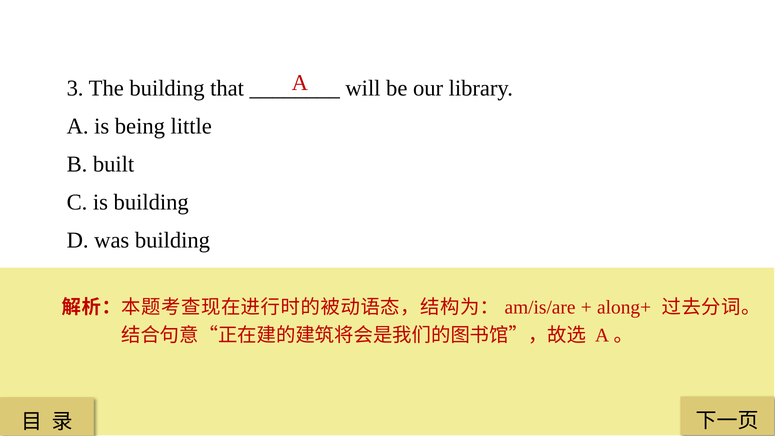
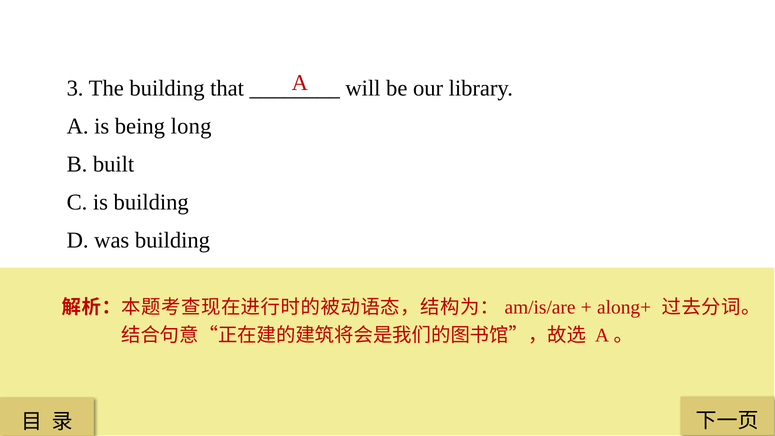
little: little -> long
